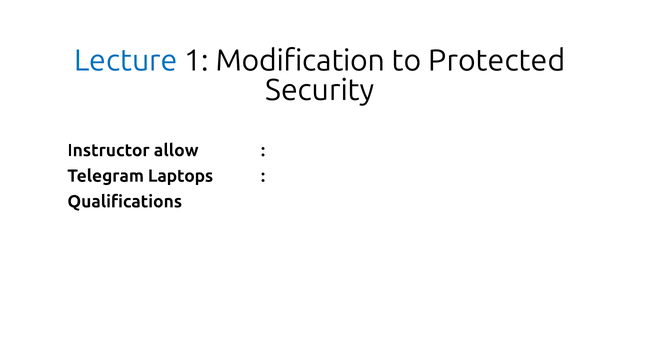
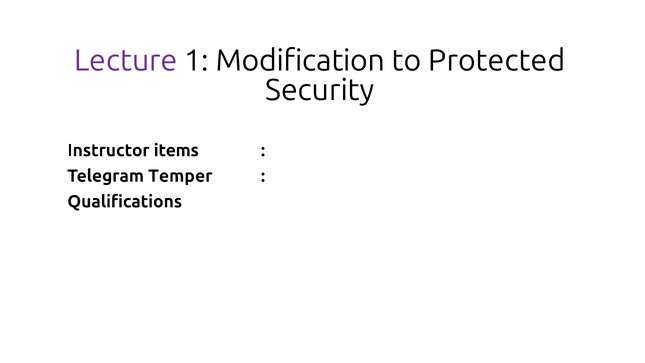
Lecture colour: blue -> purple
allow: allow -> items
Laptops: Laptops -> Temper
